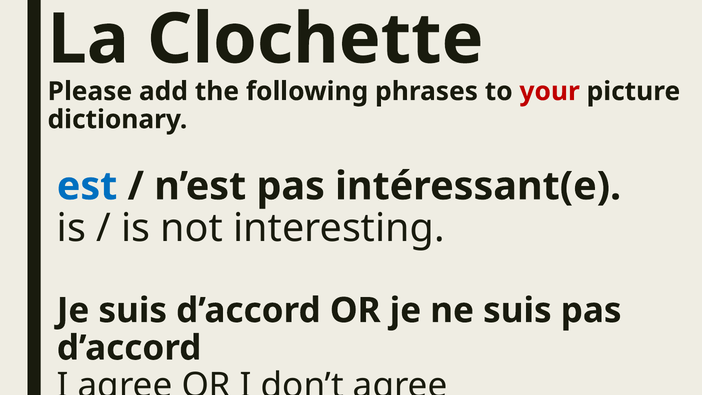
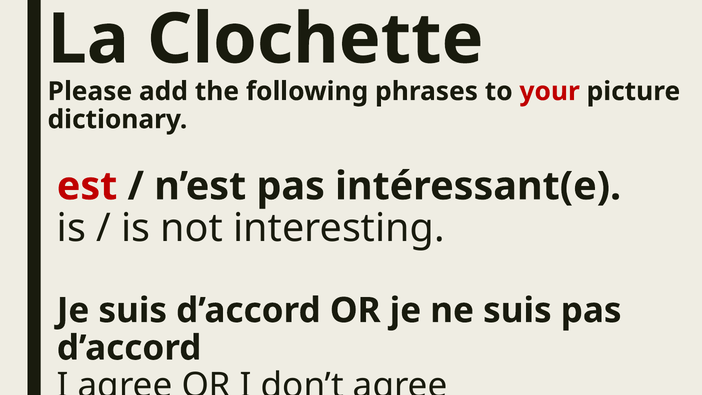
est colour: blue -> red
